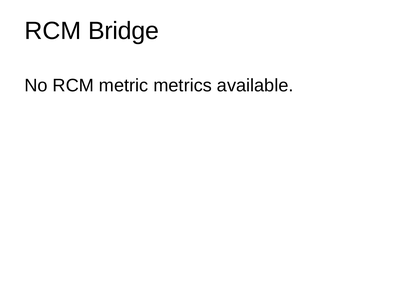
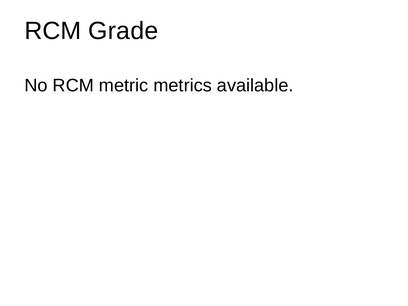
Bridge: Bridge -> Grade
